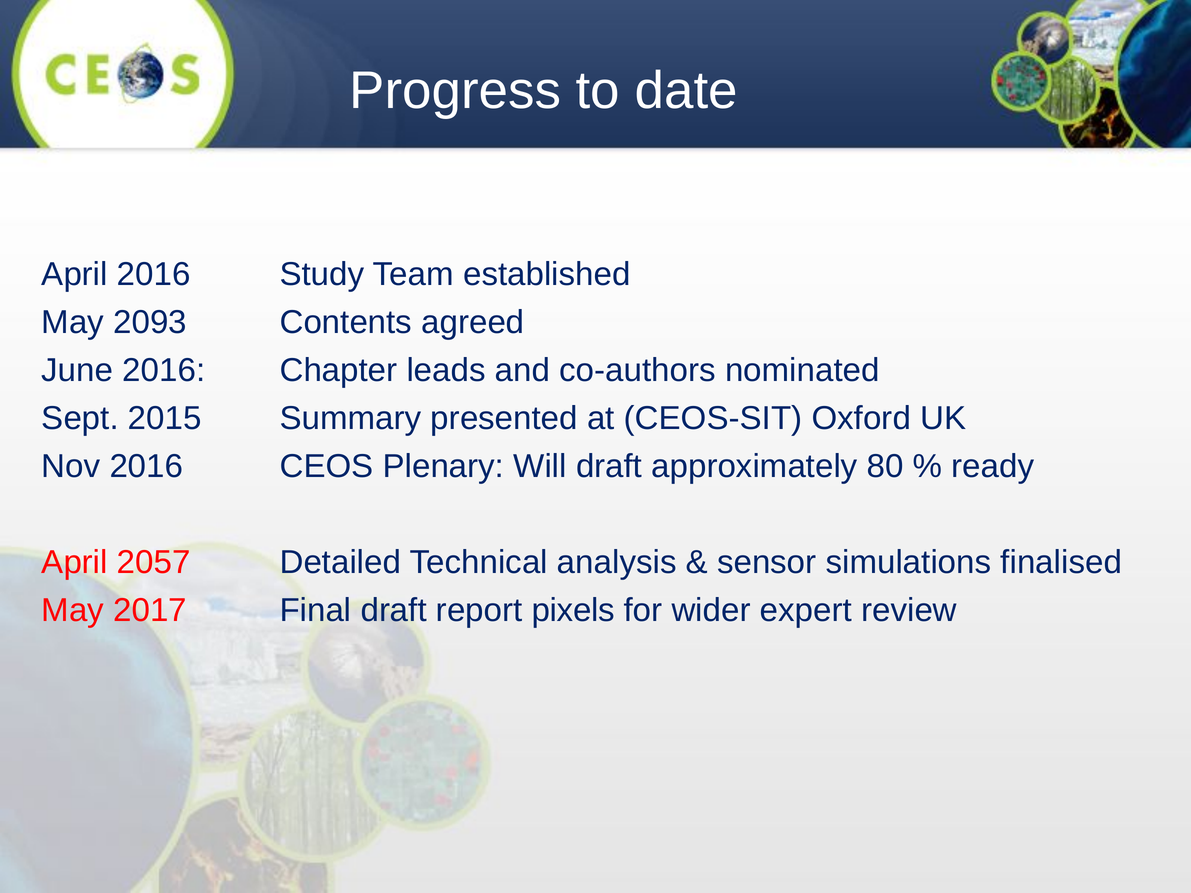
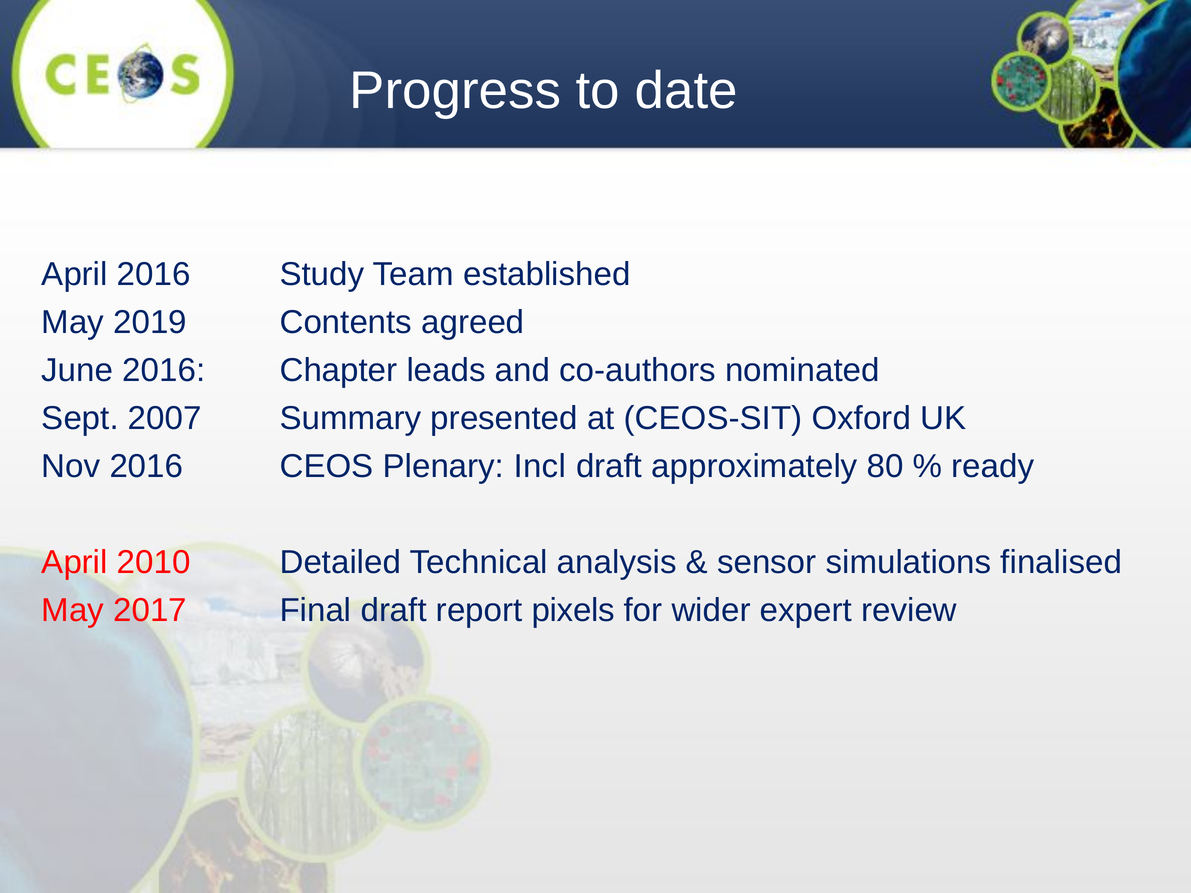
2093: 2093 -> 2019
2015: 2015 -> 2007
Will: Will -> Incl
2057: 2057 -> 2010
